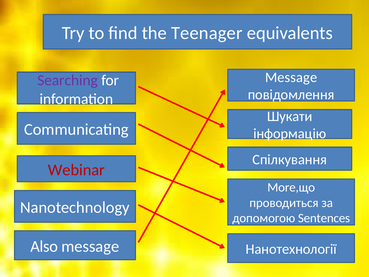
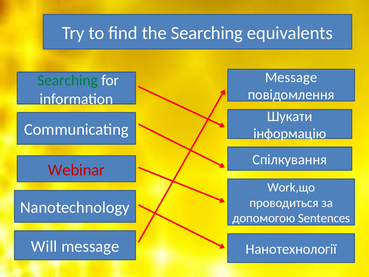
the Teenager: Teenager -> Searching
Searching at (68, 80) colour: purple -> green
More,що: More,що -> Work,що
Also: Also -> Will
